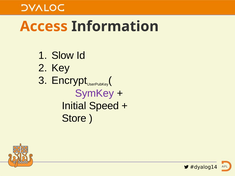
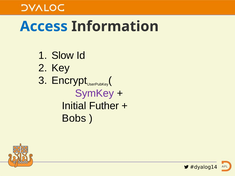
Access colour: orange -> blue
Speed: Speed -> Futher
Store: Store -> Bobs
